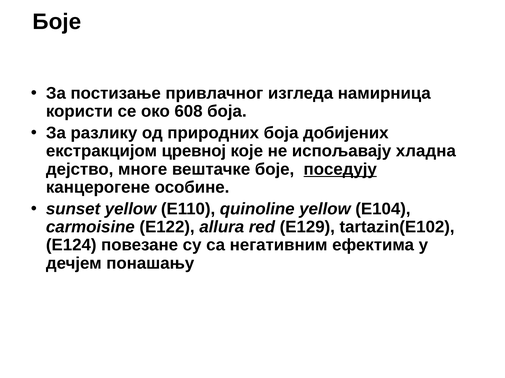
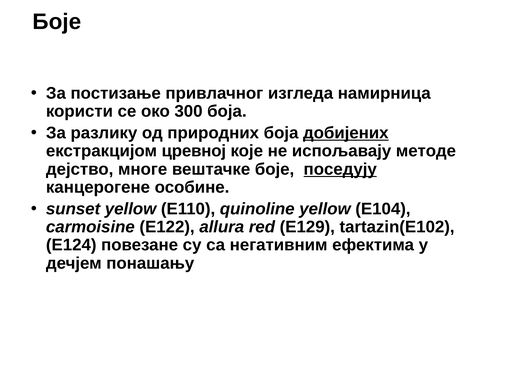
608: 608 -> 300
добијених underline: none -> present
хладна: хладна -> методе
